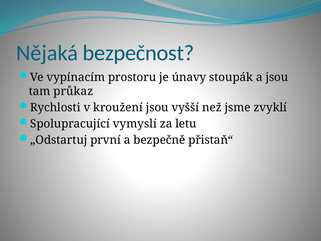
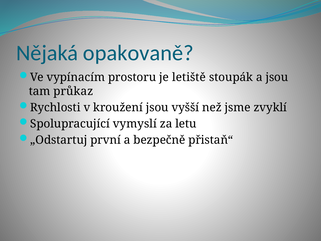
bezpečnost: bezpečnost -> opakovaně
únavy: únavy -> letiště
